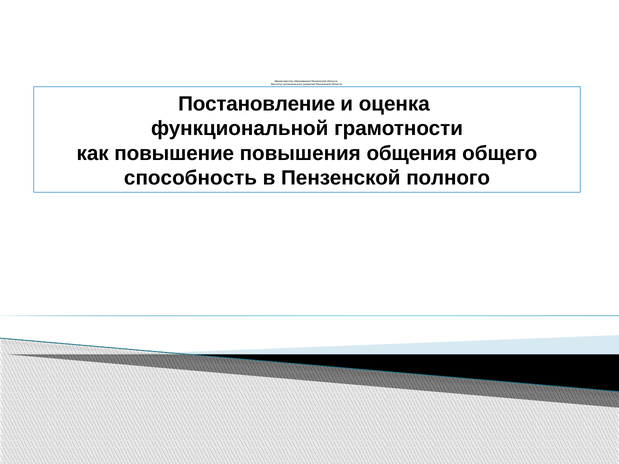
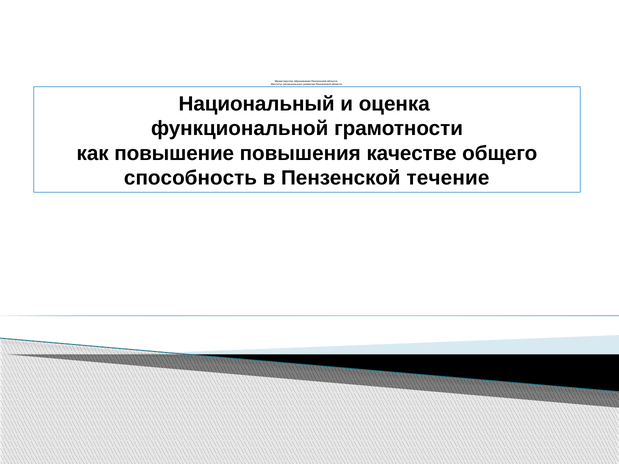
Постановление: Постановление -> Национальный
общения: общения -> качестве
полного: полного -> течение
